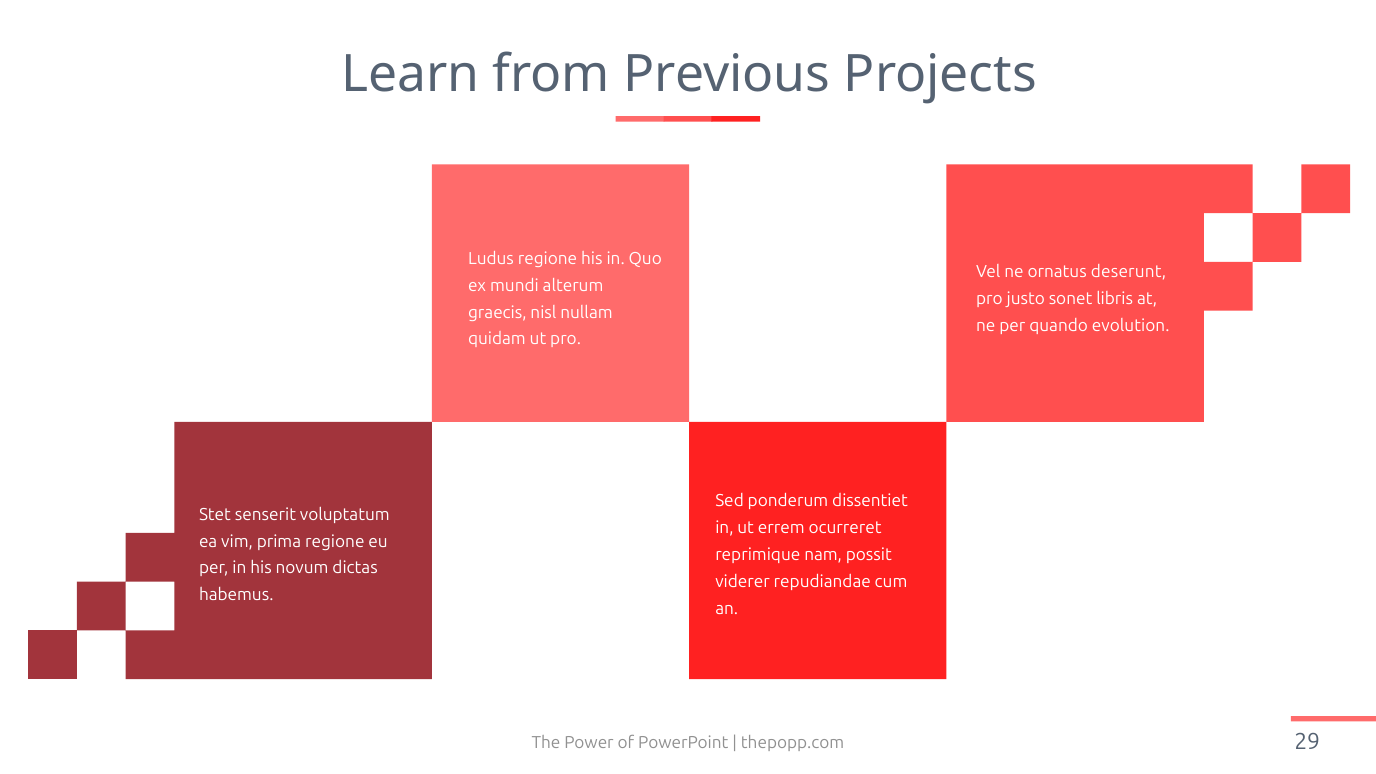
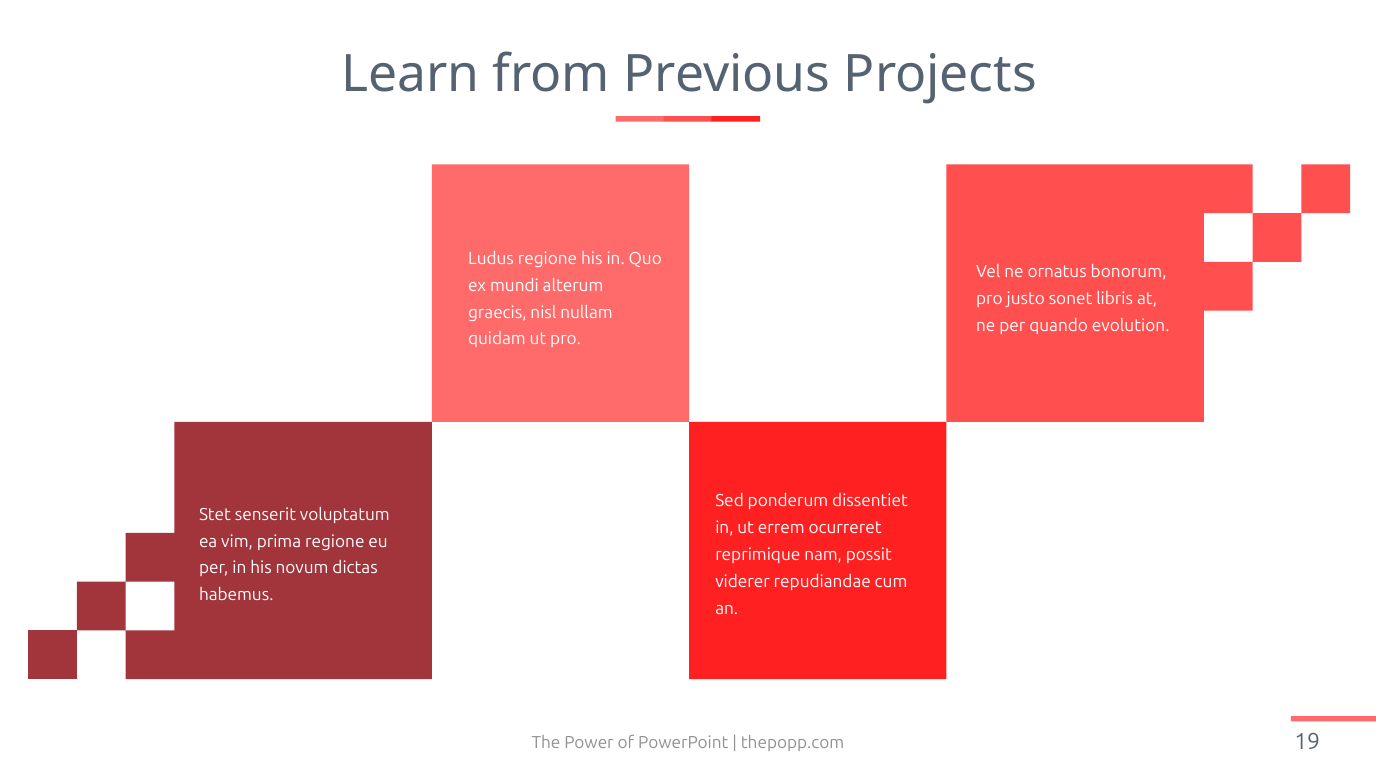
deserunt: deserunt -> bonorum
29: 29 -> 19
